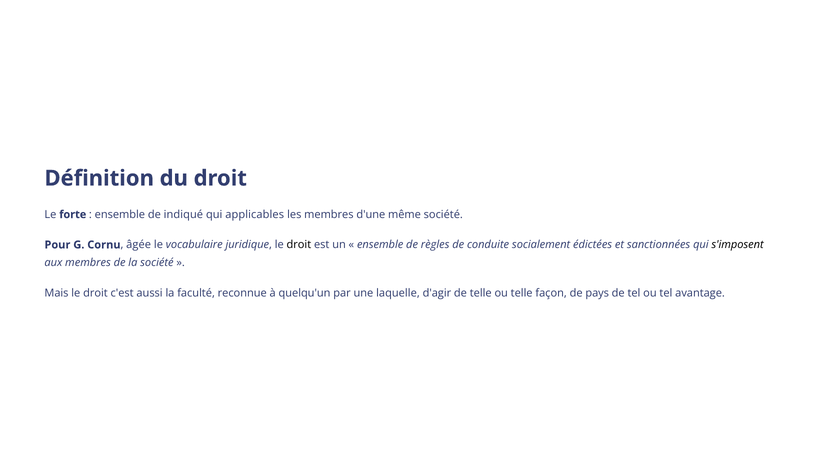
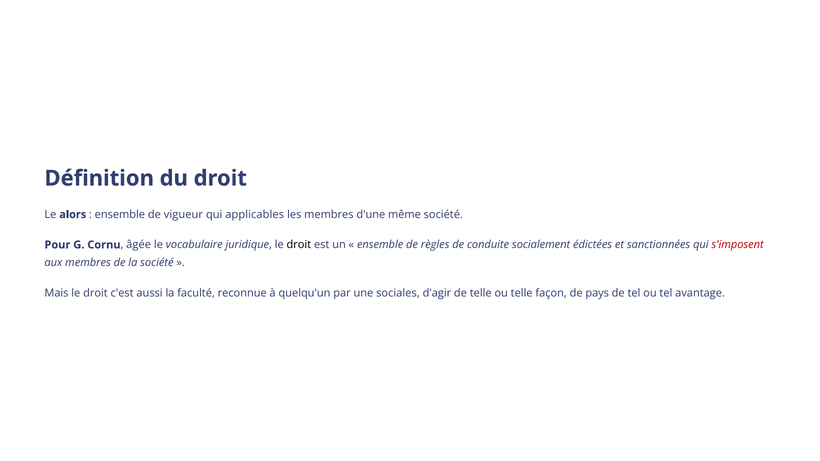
forte: forte -> alors
indiqué: indiqué -> vigueur
s'imposent colour: black -> red
laquelle: laquelle -> sociales
